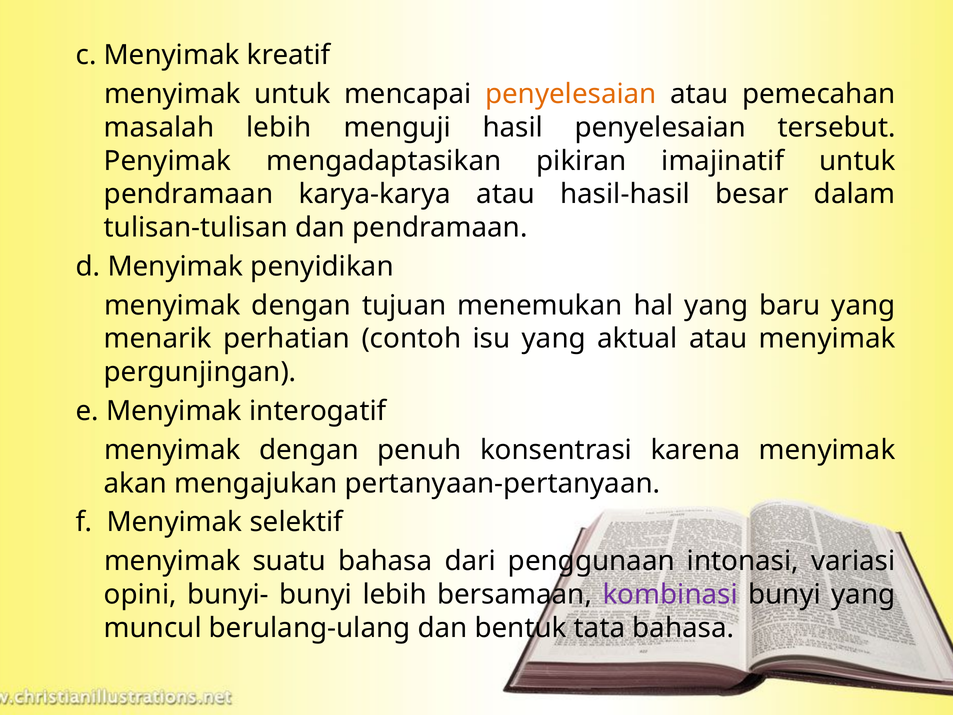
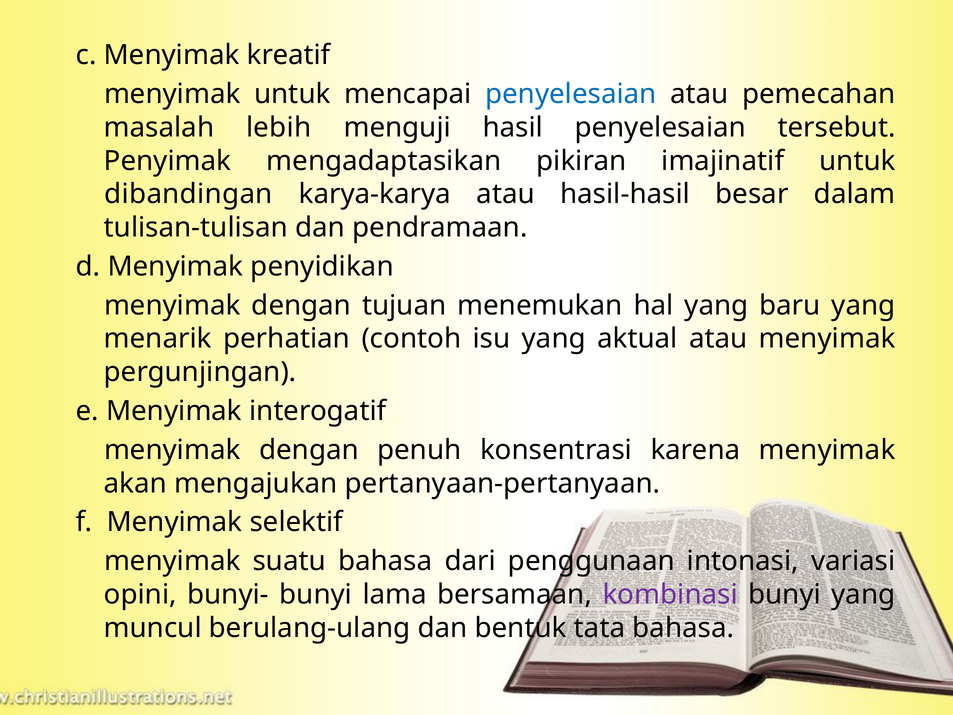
penyelesaian at (571, 94) colour: orange -> blue
pendramaan at (189, 194): pendramaan -> dibandingan
bunyi lebih: lebih -> lama
